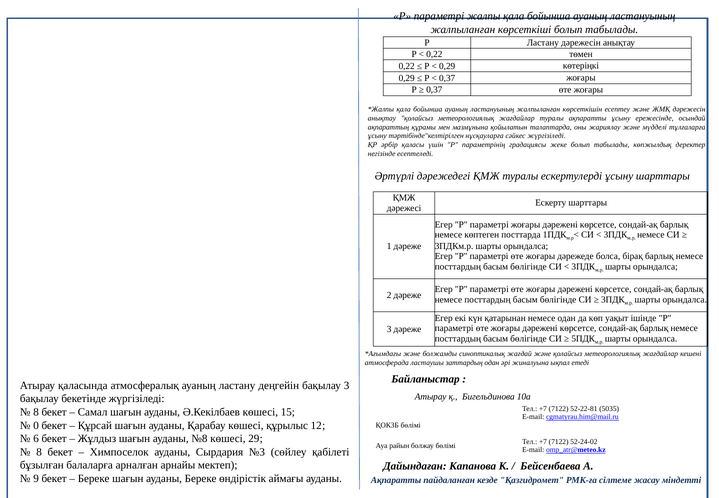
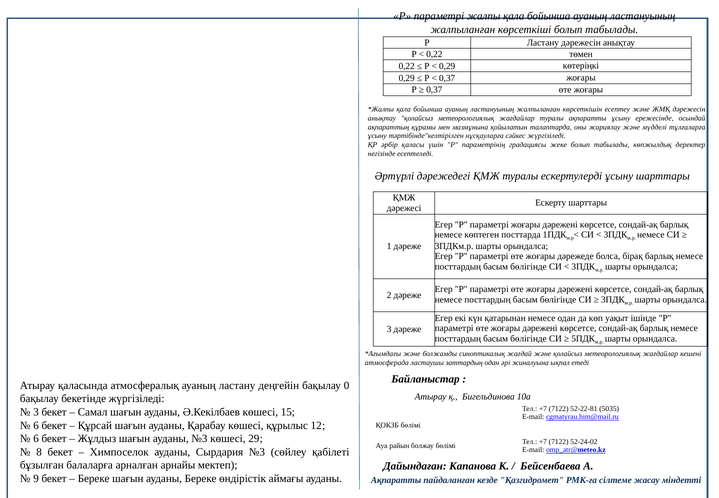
бақылау 3: 3 -> 0
8 at (36, 412): 8 -> 3
0 at (36, 425): 0 -> 6
ауданы №8: №8 -> №3
